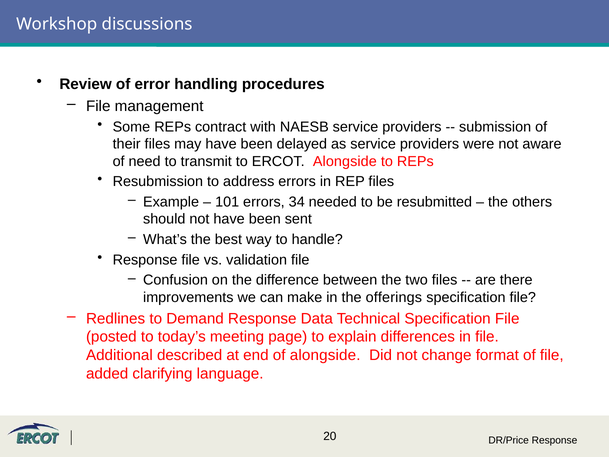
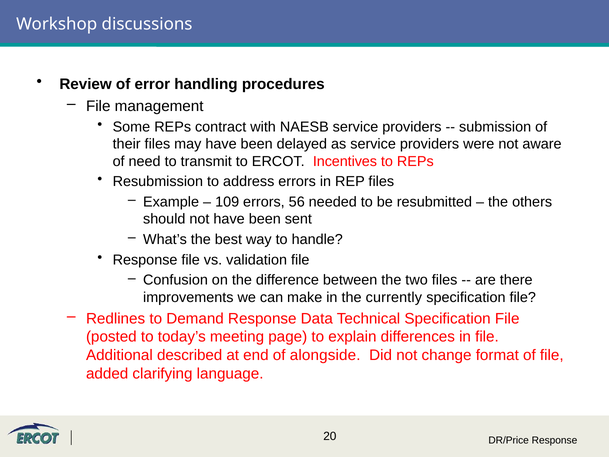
ERCOT Alongside: Alongside -> Incentives
101: 101 -> 109
34: 34 -> 56
offerings: offerings -> currently
